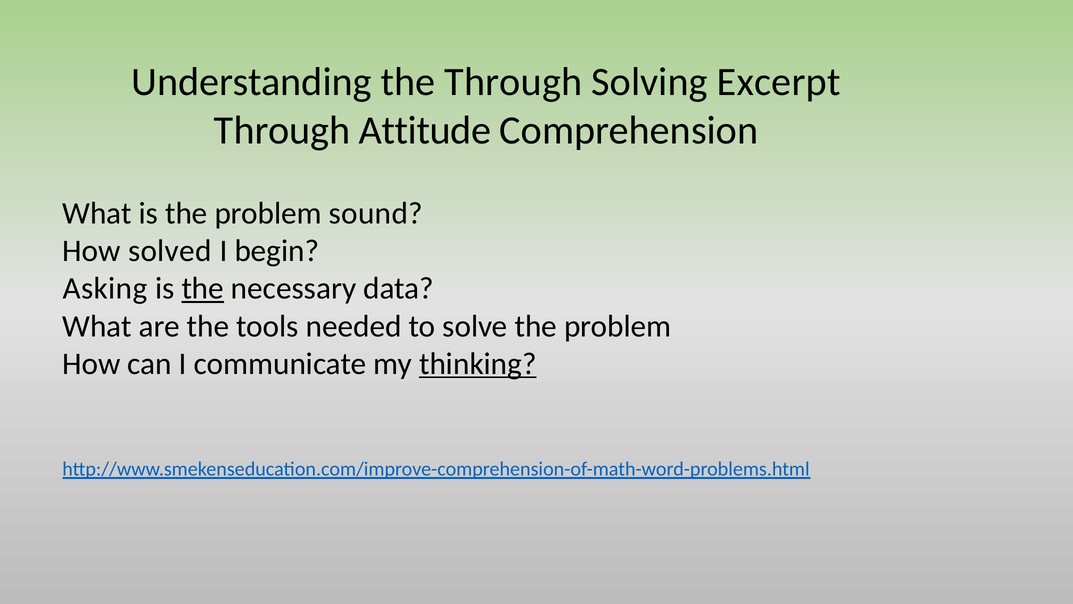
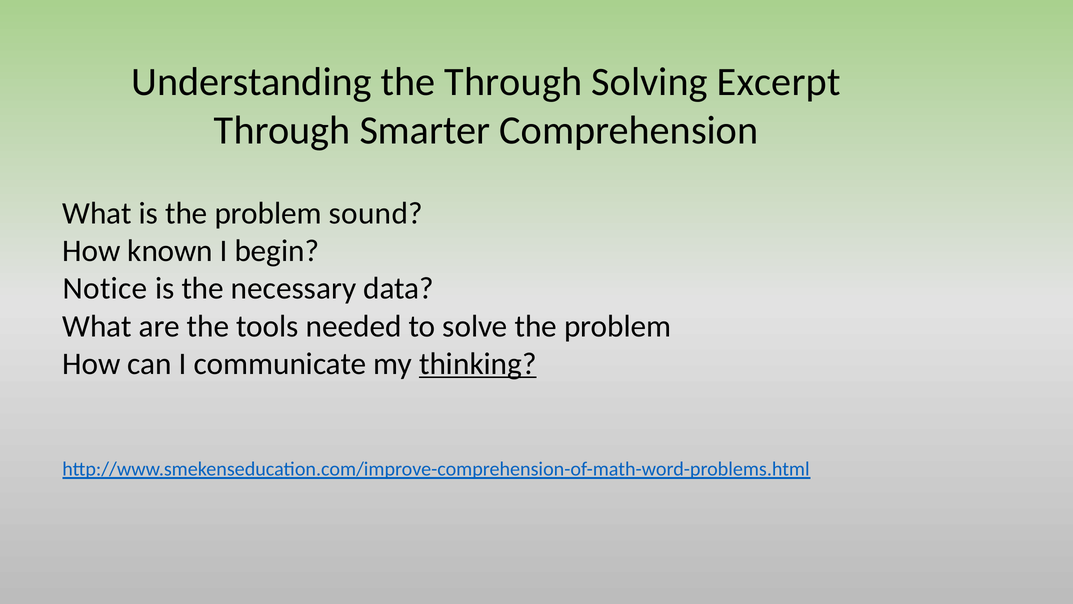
Attitude: Attitude -> Smarter
solved: solved -> known
Asking: Asking -> Notice
the at (203, 288) underline: present -> none
